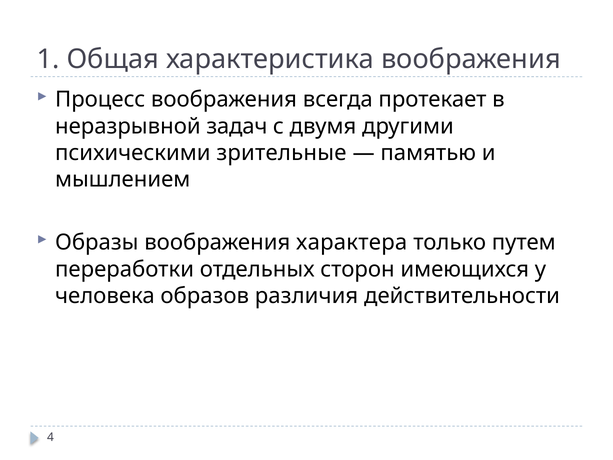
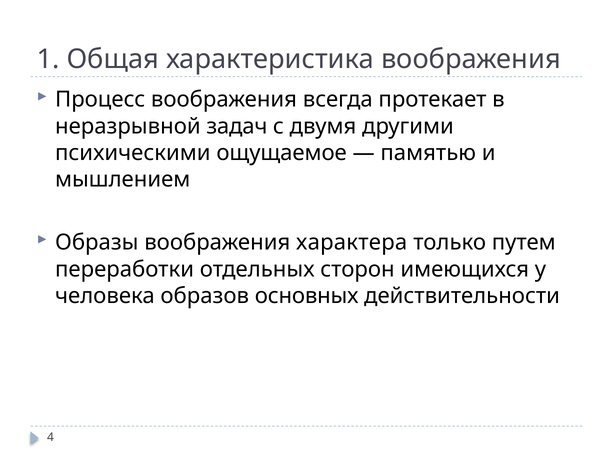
зрительные: зрительные -> ощущаемое
различия: различия -> основных
